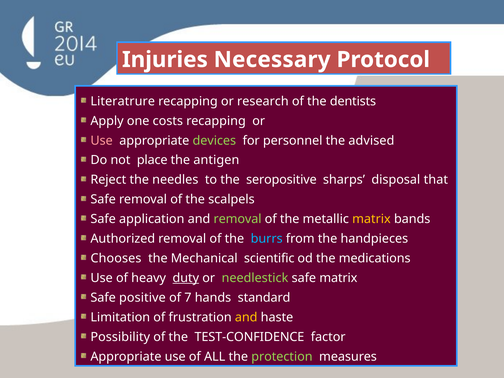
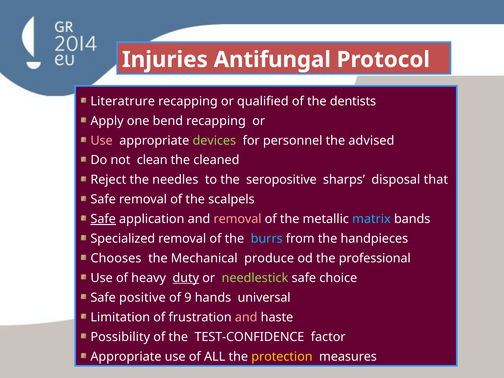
Necessary: Necessary -> Antifungal
research: research -> qualified
costs: costs -> bend
place: place -> clean
antigen: antigen -> cleaned
Safe at (103, 219) underline: none -> present
removal at (238, 219) colour: light green -> pink
matrix at (371, 219) colour: yellow -> light blue
Authorized: Authorized -> Specialized
scientific: scientific -> produce
medications: medications -> professional
safe matrix: matrix -> choice
7: 7 -> 9
standard: standard -> universal
and at (246, 317) colour: yellow -> pink
protection colour: light green -> yellow
